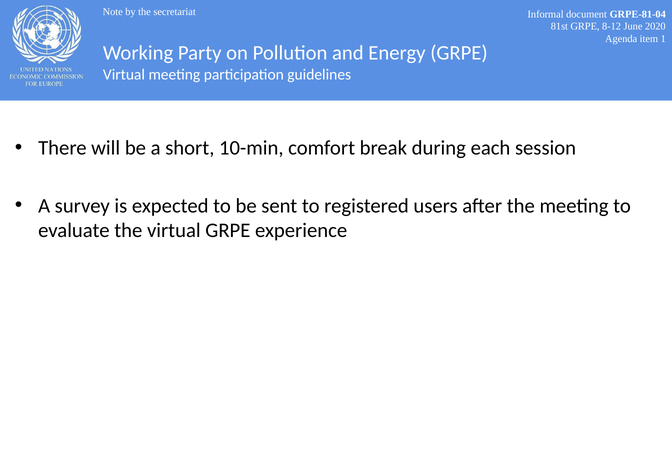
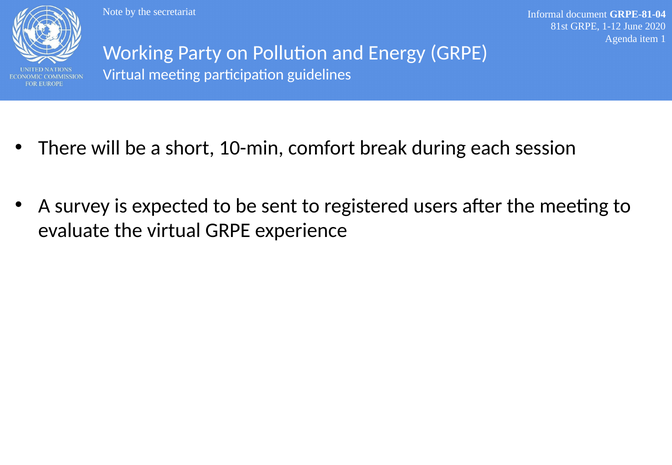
8-12: 8-12 -> 1-12
